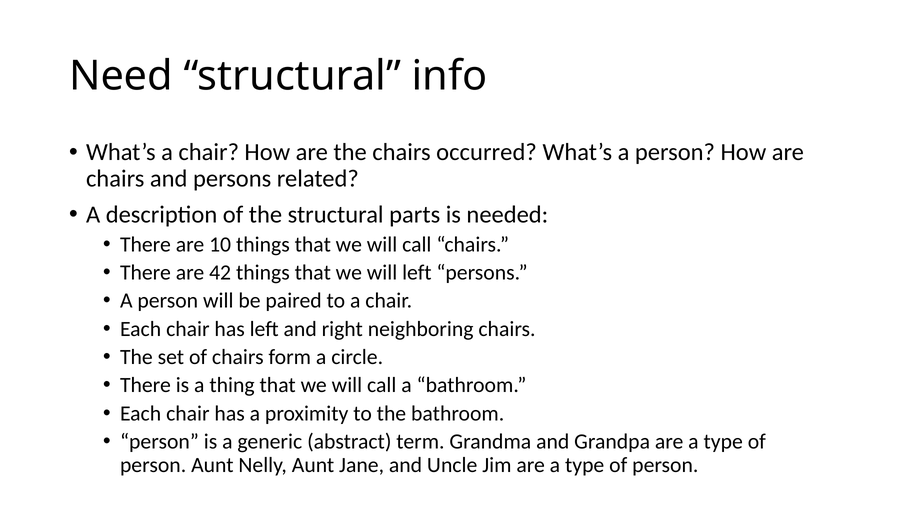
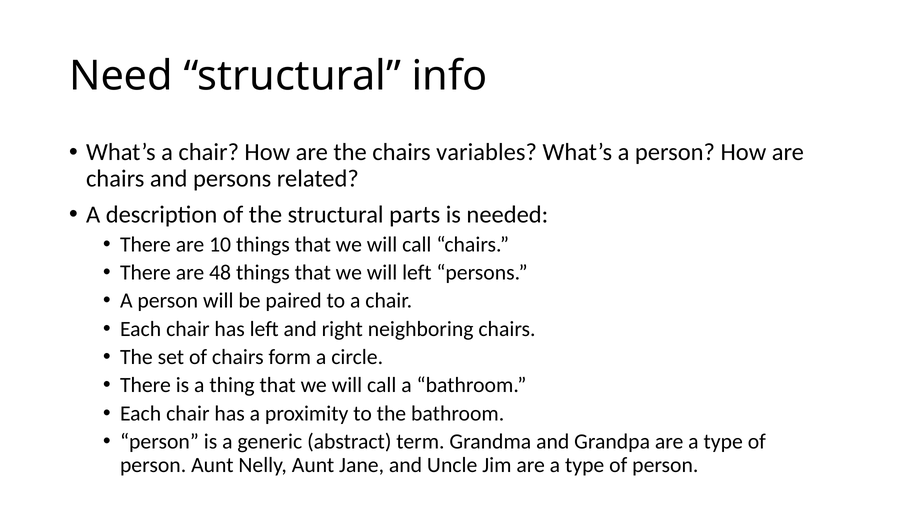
occurred: occurred -> variables
42: 42 -> 48
